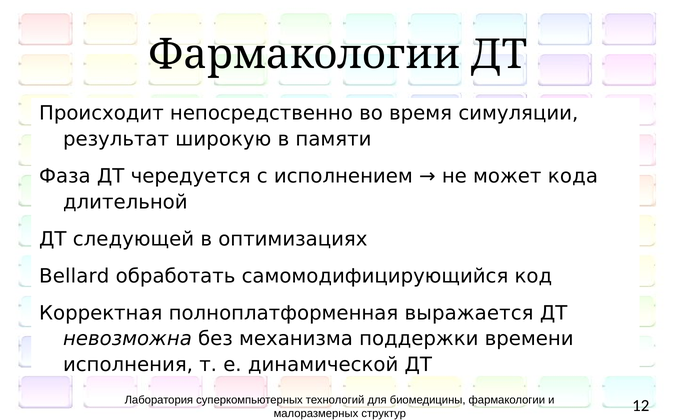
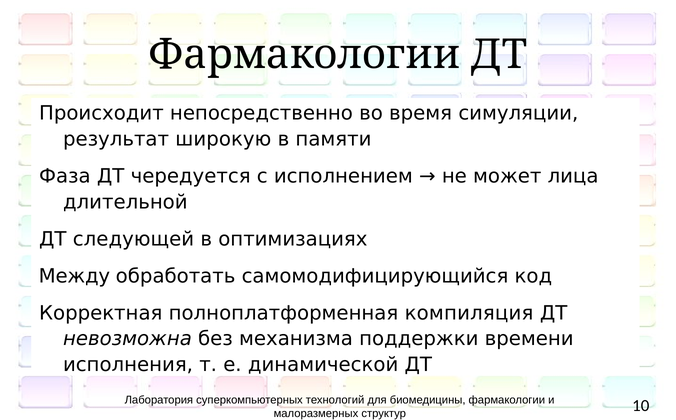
кода: кода -> лица
Bellard: Bellard -> Между
выражается: выражается -> компиляция
12: 12 -> 10
